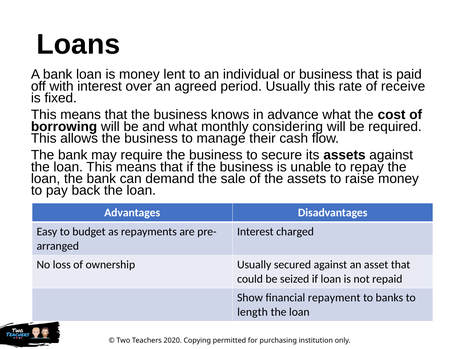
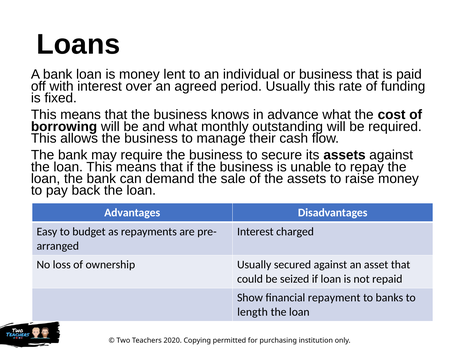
receive: receive -> funding
considering: considering -> outstanding
